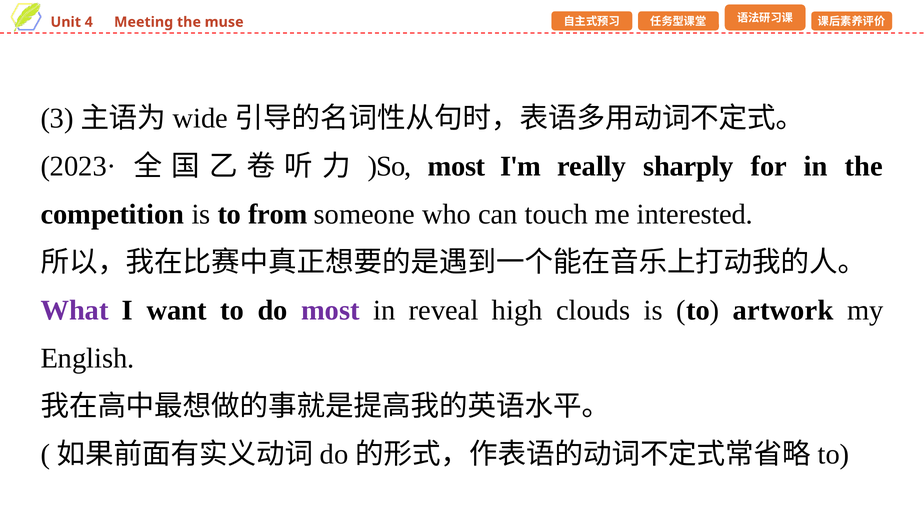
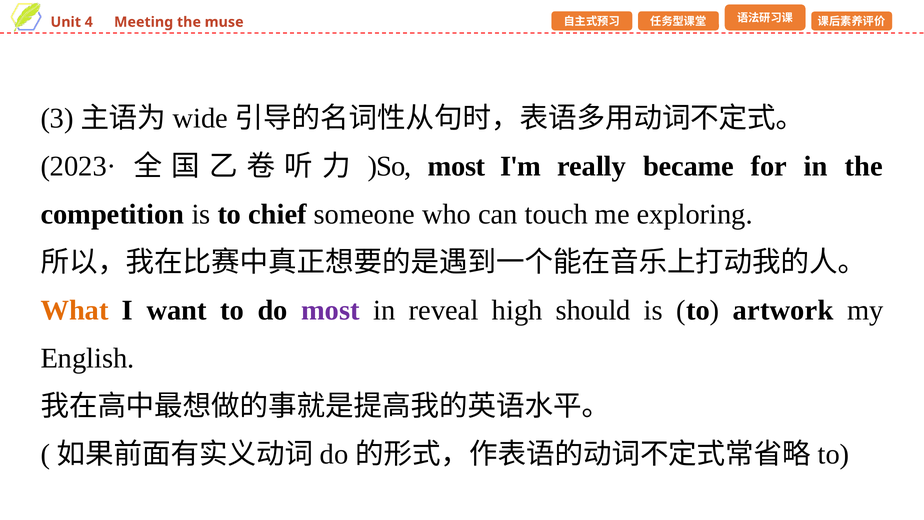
sharply: sharply -> became
from: from -> chief
interested: interested -> exploring
What colour: purple -> orange
clouds: clouds -> should
